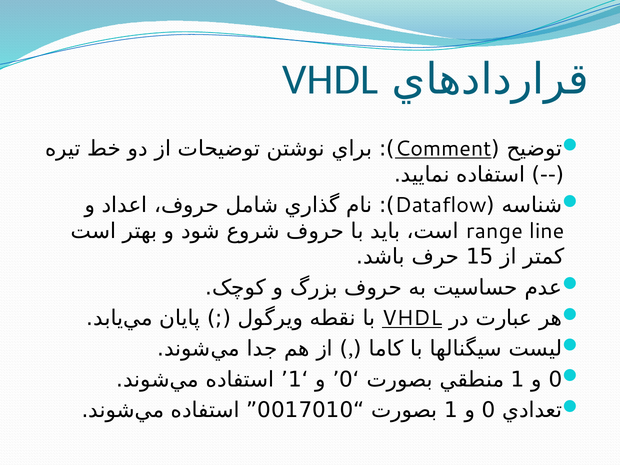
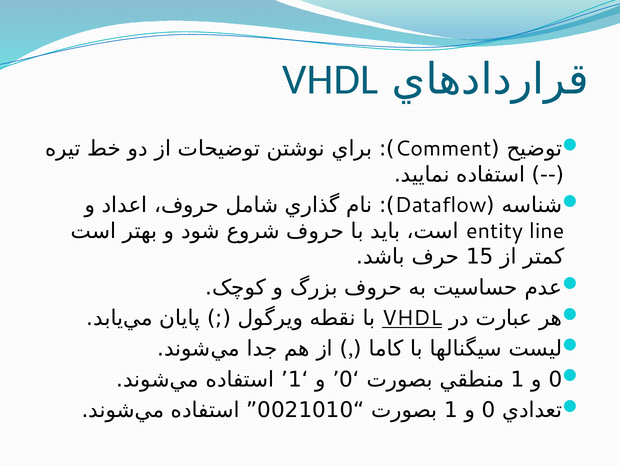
Comment underline: present -> none
range: range -> entity
0017010: 0017010 -> 0021010
